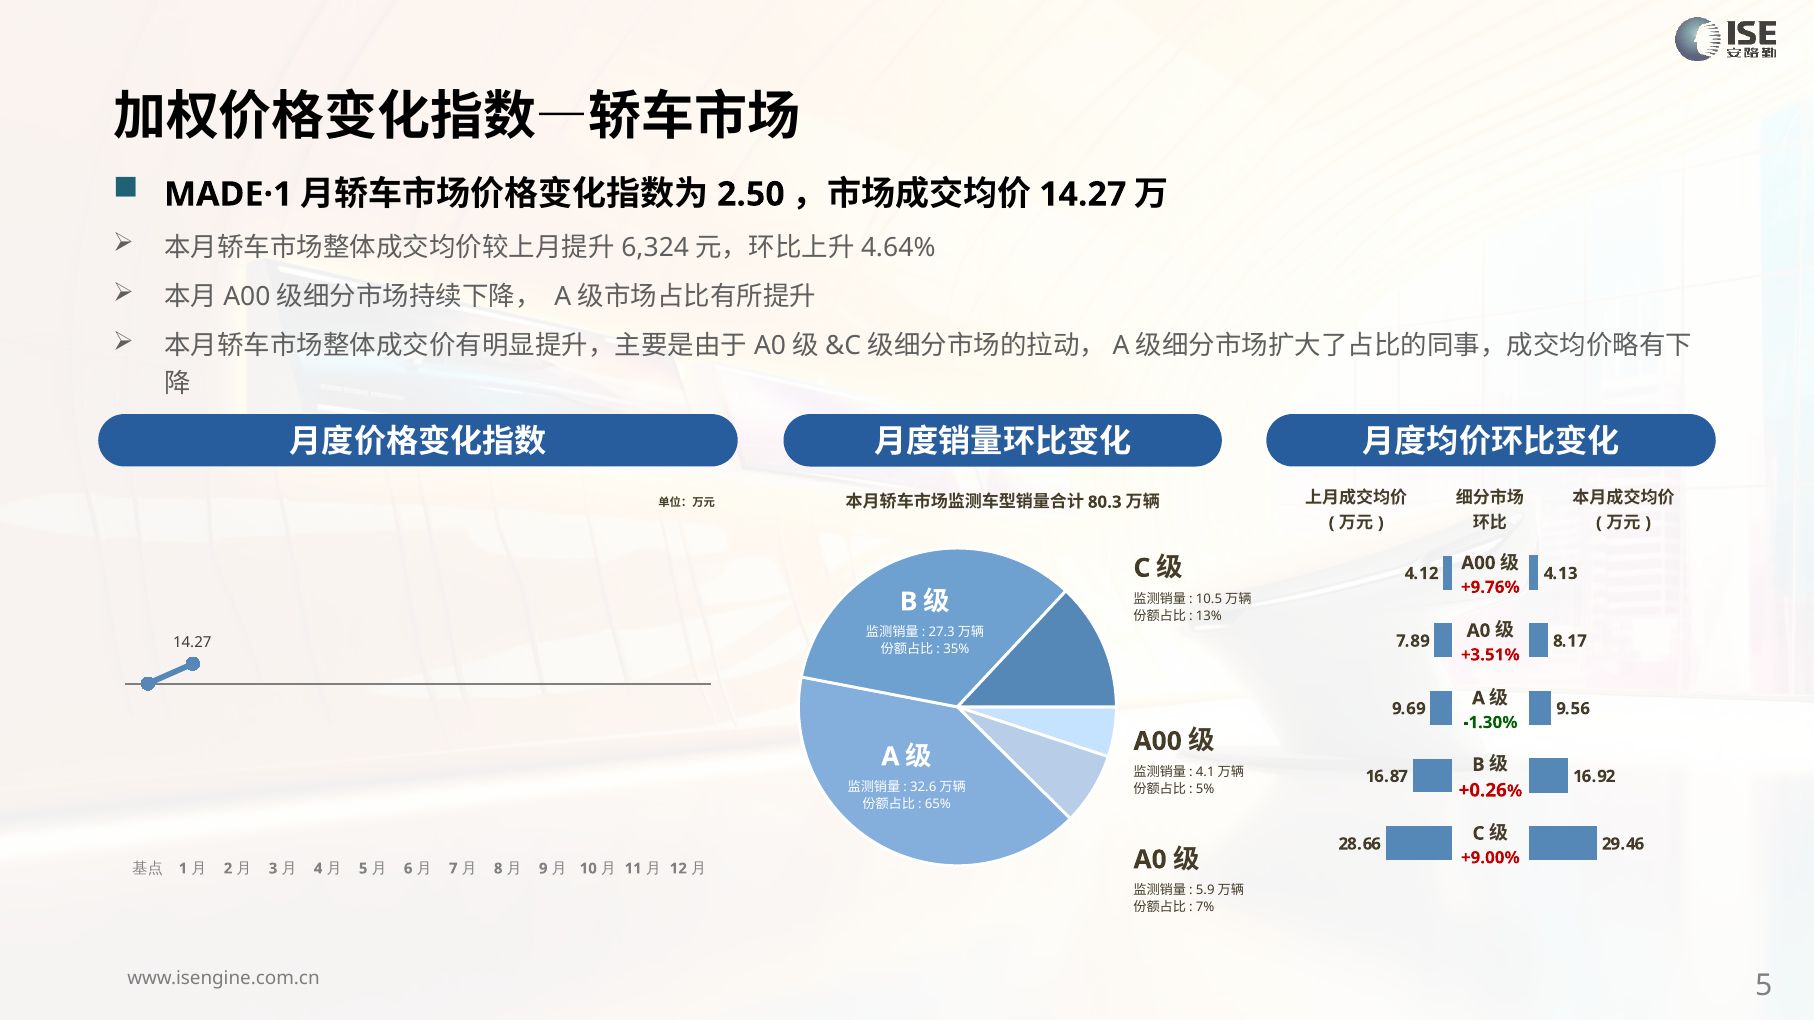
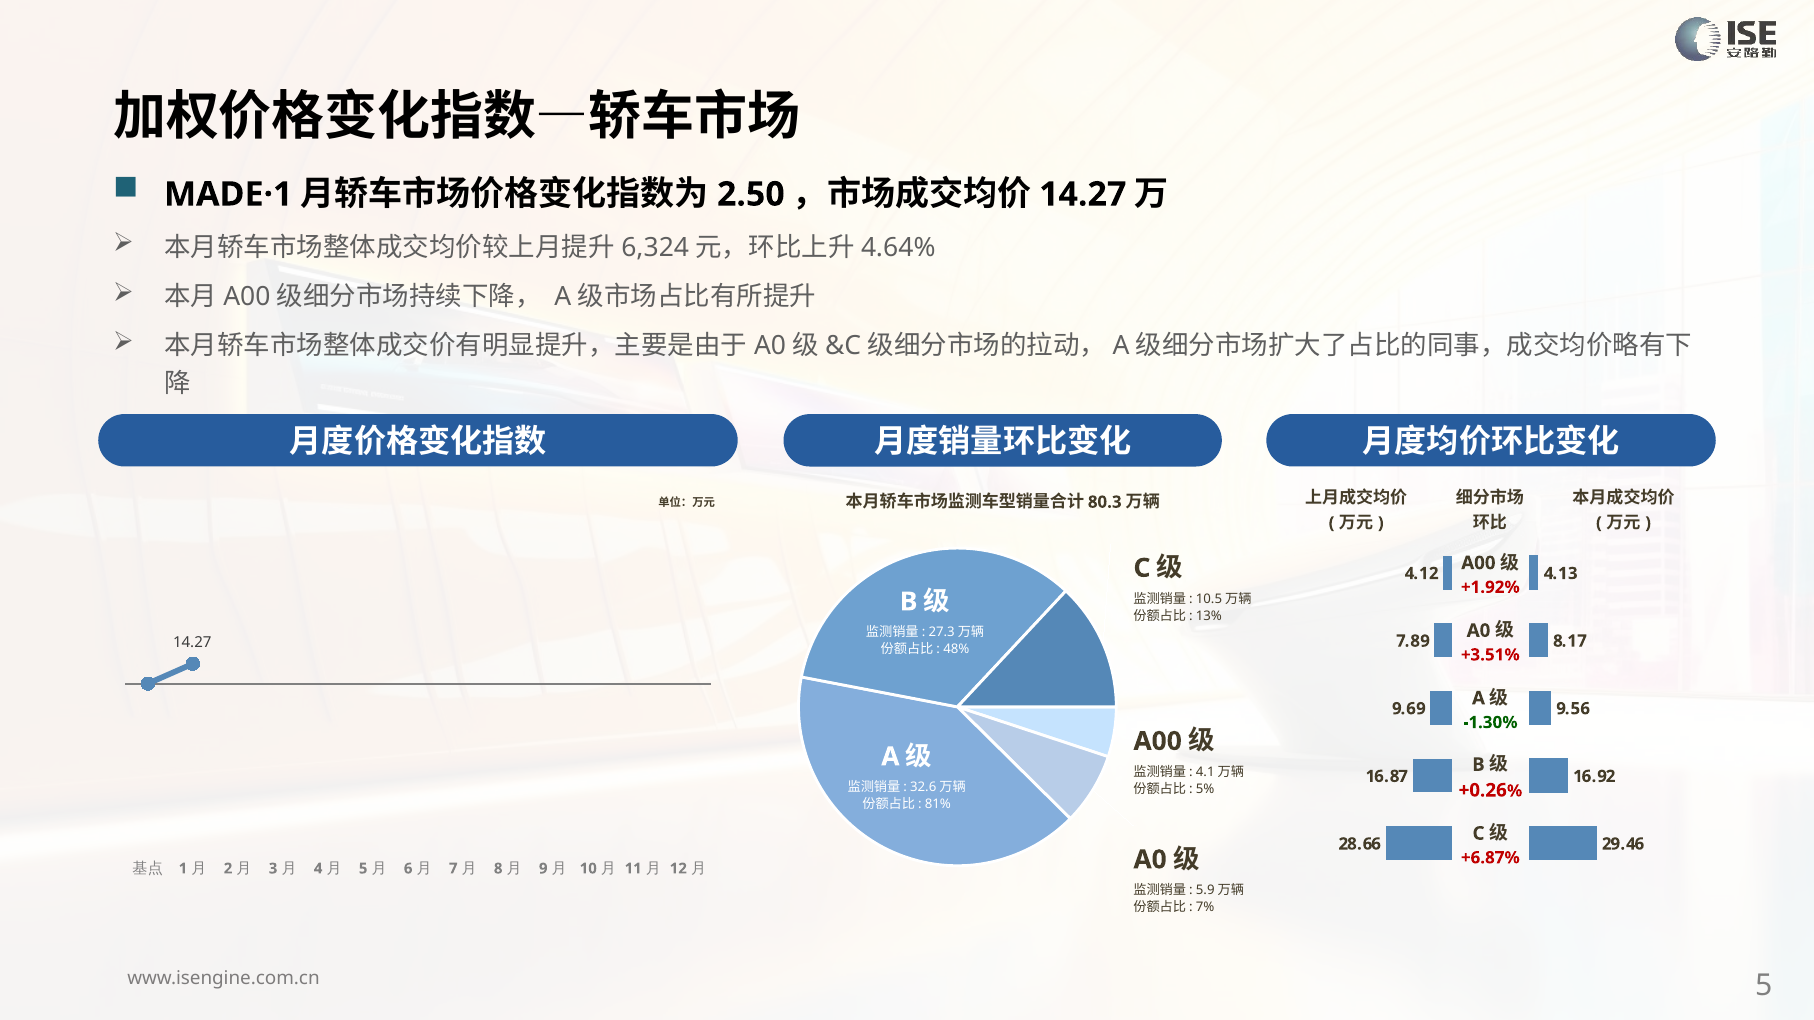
+9.76%: +9.76% -> +1.92%
35%: 35% -> 48%
65%: 65% -> 81%
+9.00%: +9.00% -> +6.87%
